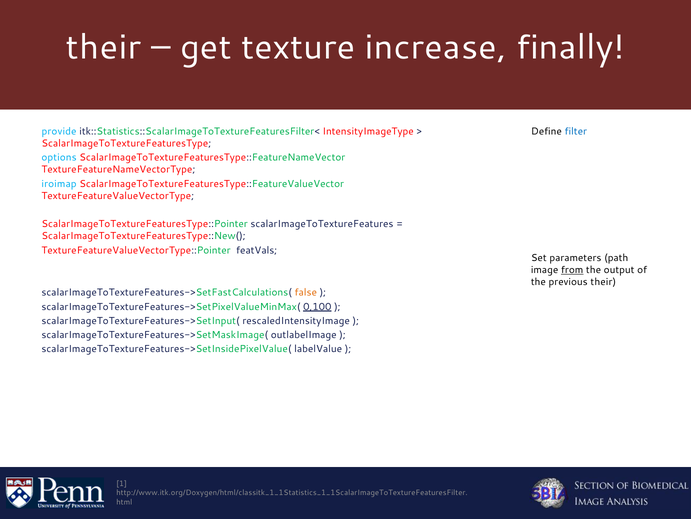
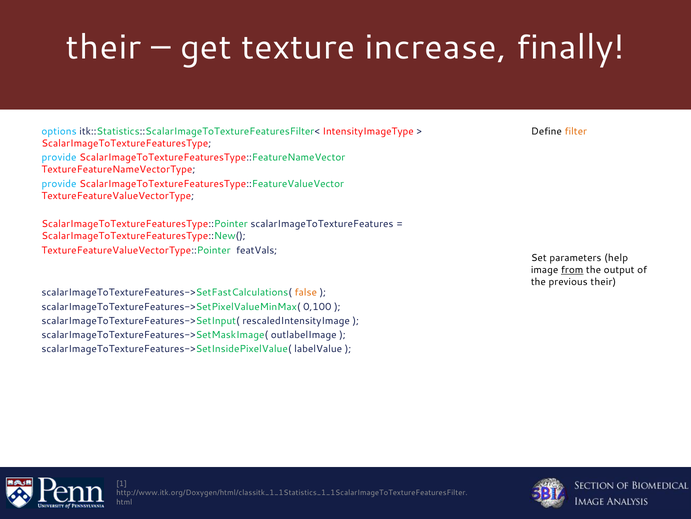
filter colour: blue -> orange
provide: provide -> options
options at (59, 157): options -> provide
iroimap at (59, 183): iroimap -> provide
path: path -> help
0,100 underline: present -> none
